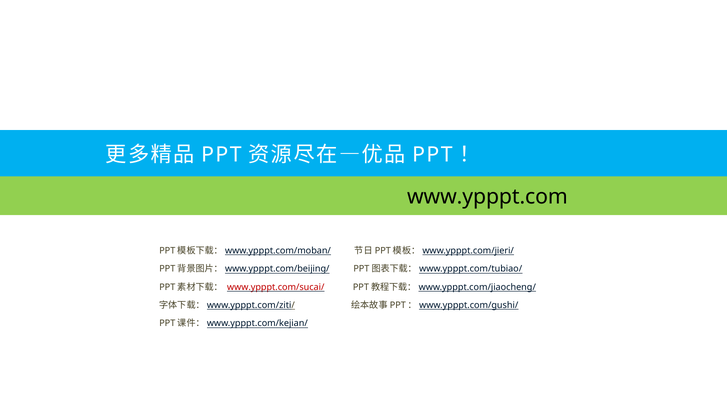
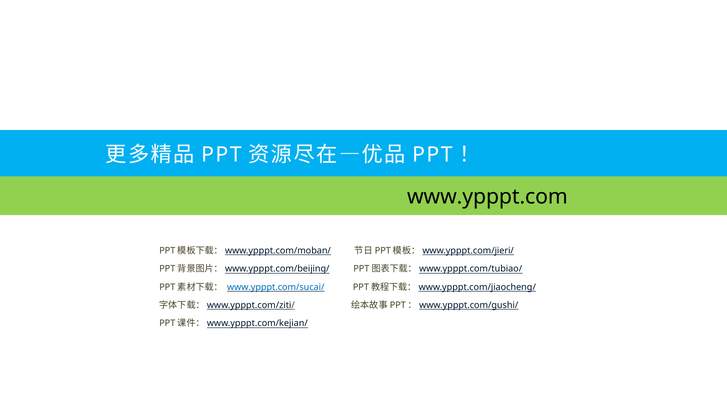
www.ypppt.com/sucai/ colour: red -> blue
